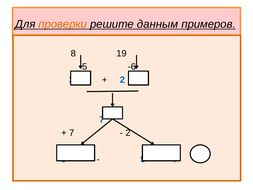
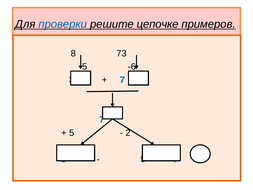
проверки colour: orange -> blue
данным: данным -> цепочке
19: 19 -> 73
2 at (122, 80): 2 -> 7
7 at (72, 133): 7 -> 5
